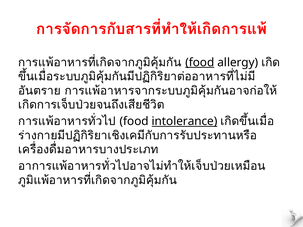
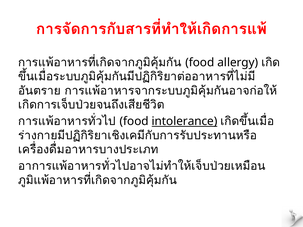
food at (200, 62) underline: present -> none
